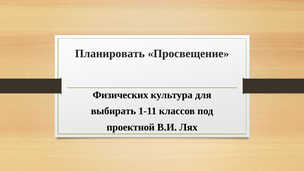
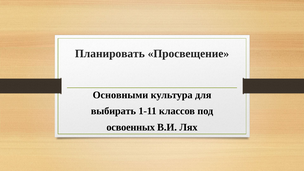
Физических: Физических -> Основными
проектной: проектной -> освоенных
